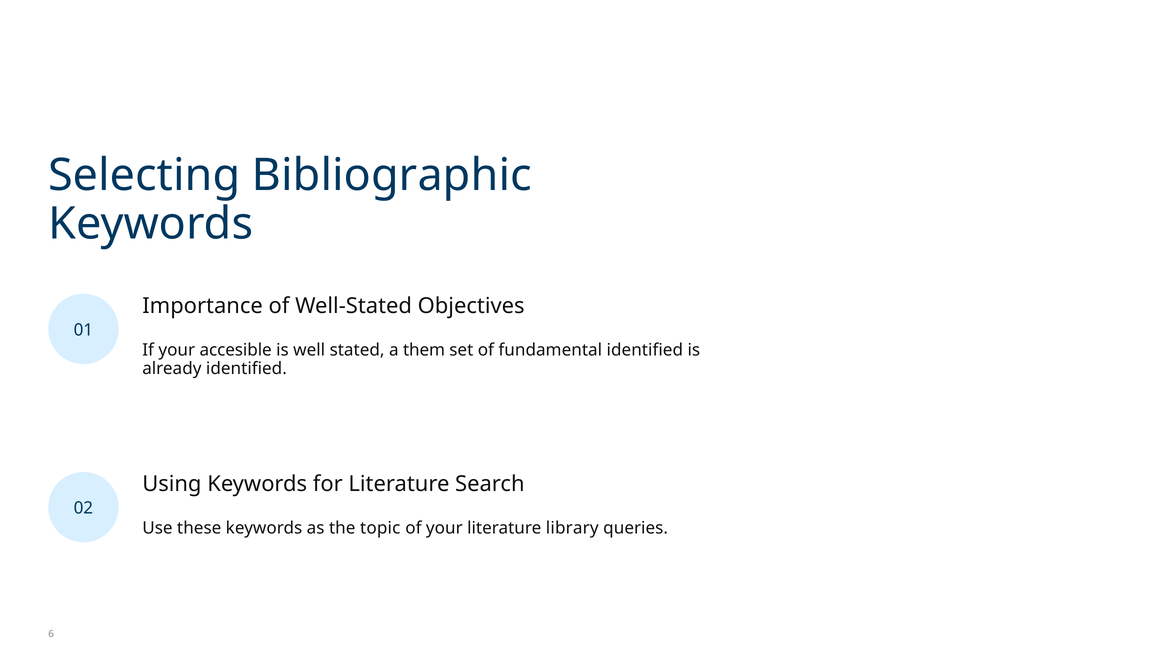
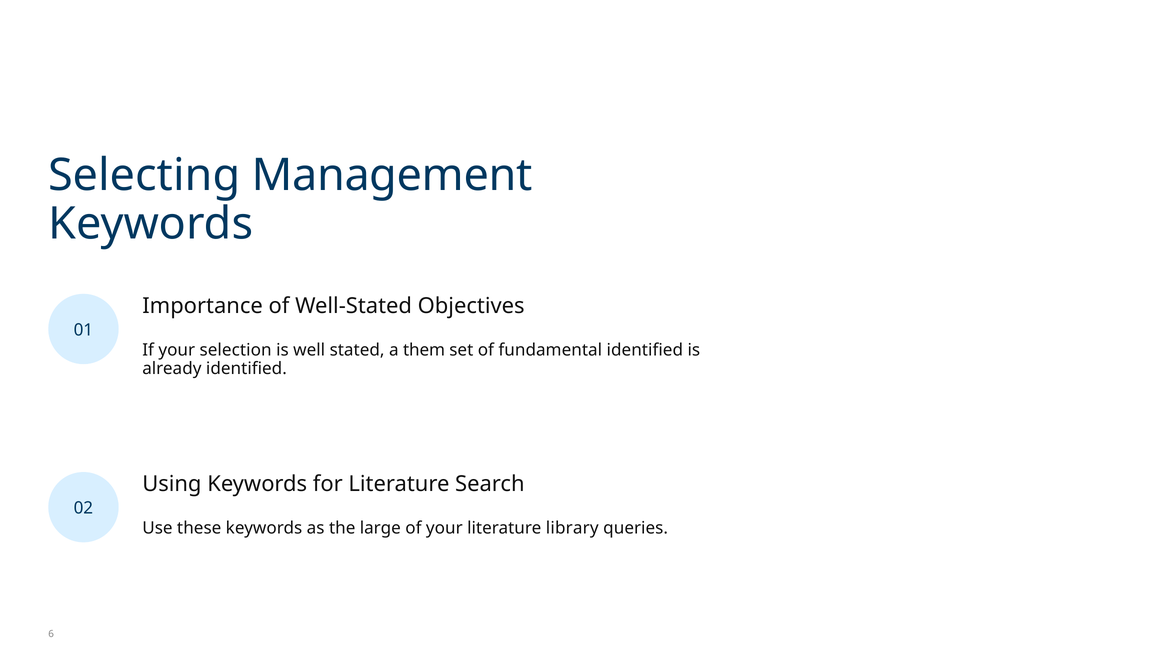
Bibliographic: Bibliographic -> Management
accesible: accesible -> selection
topic: topic -> large
